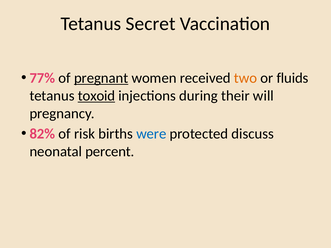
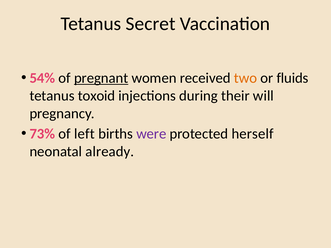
77%: 77% -> 54%
toxoid underline: present -> none
82%: 82% -> 73%
risk: risk -> left
were colour: blue -> purple
discuss: discuss -> herself
percent: percent -> already
